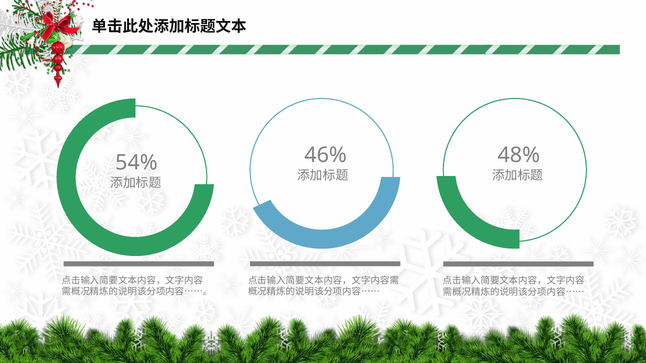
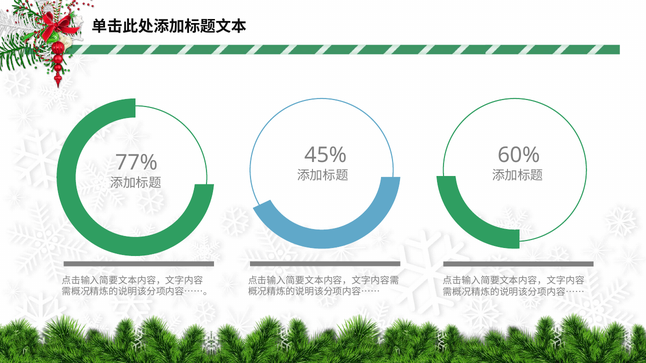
46%: 46% -> 45%
48%: 48% -> 60%
54%: 54% -> 77%
